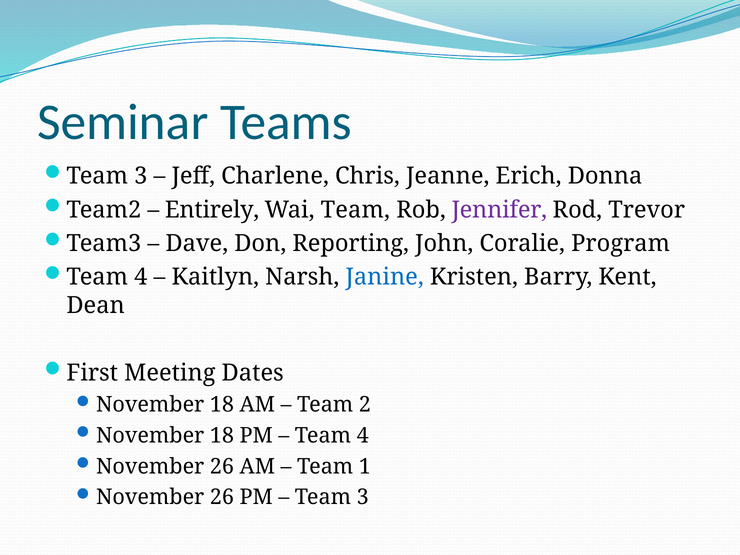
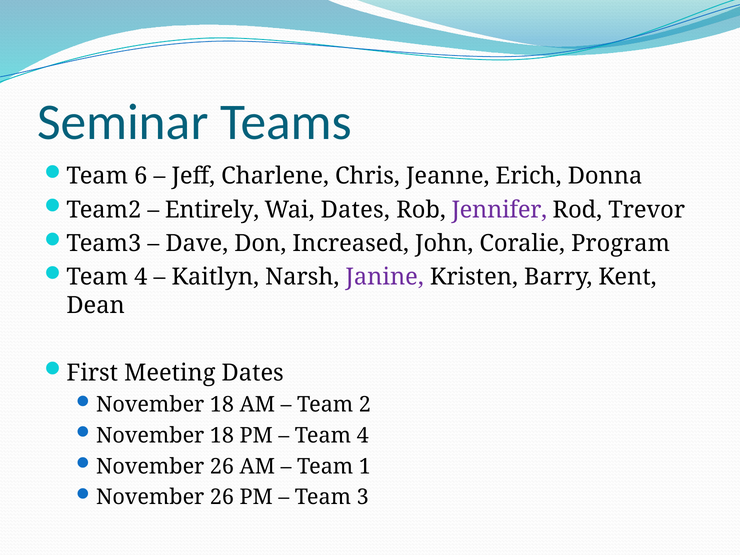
3 at (141, 176): 3 -> 6
Wai Team: Team -> Dates
Reporting: Reporting -> Increased
Janine colour: blue -> purple
